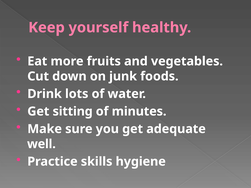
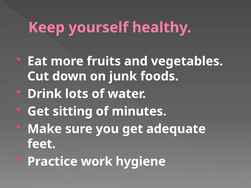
well: well -> feet
skills: skills -> work
